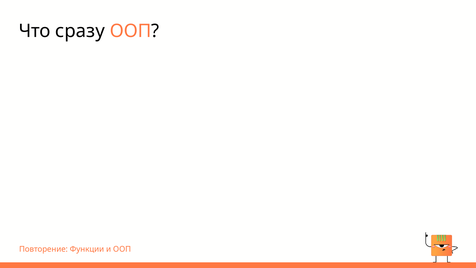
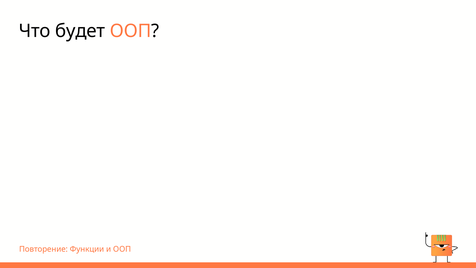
сразу: сразу -> будет
